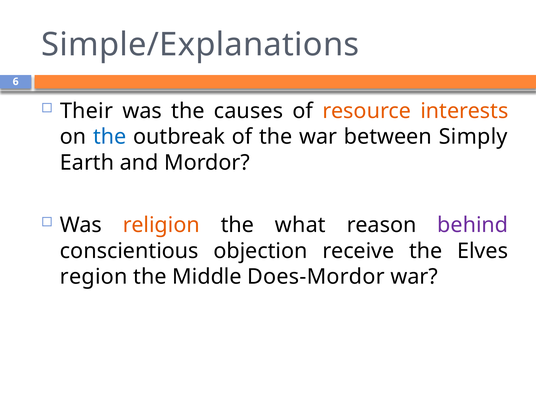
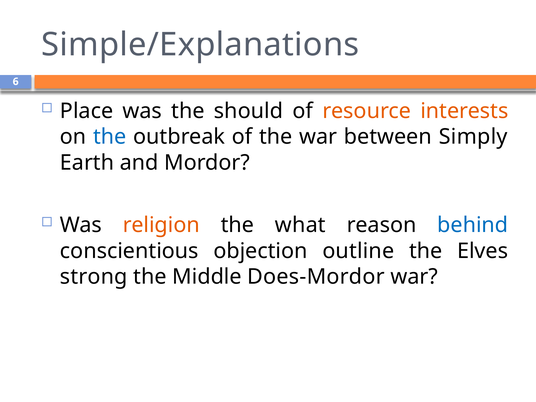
Their: Their -> Place
causes: causes -> should
behind colour: purple -> blue
receive: receive -> outline
region: region -> strong
